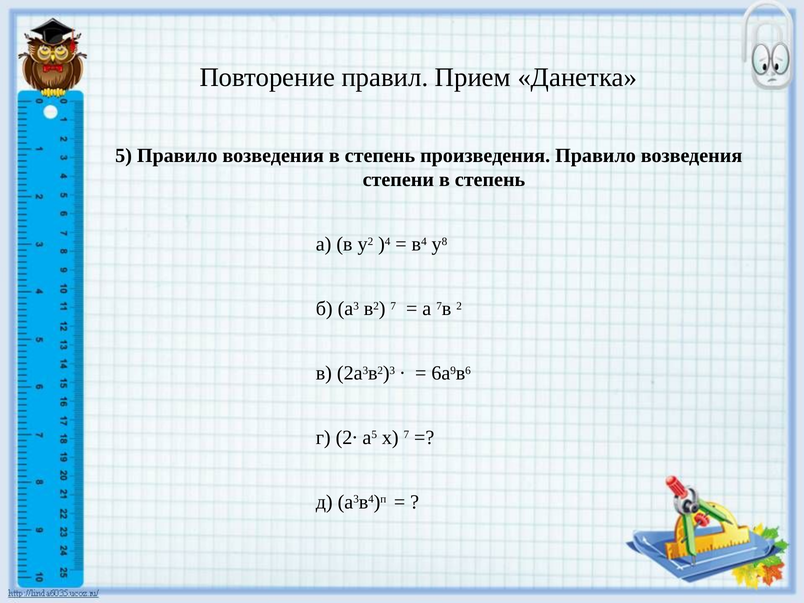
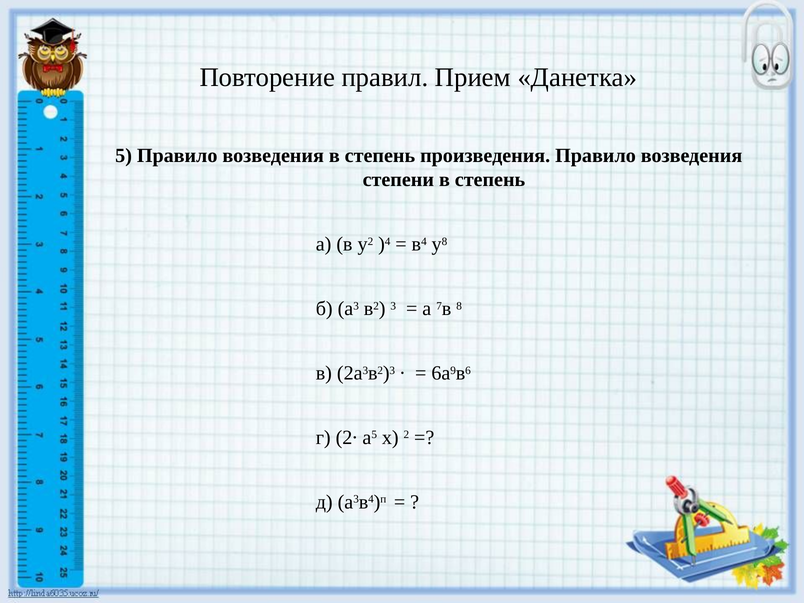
в2 7: 7 -> 3
2: 2 -> 8
х 7: 7 -> 2
